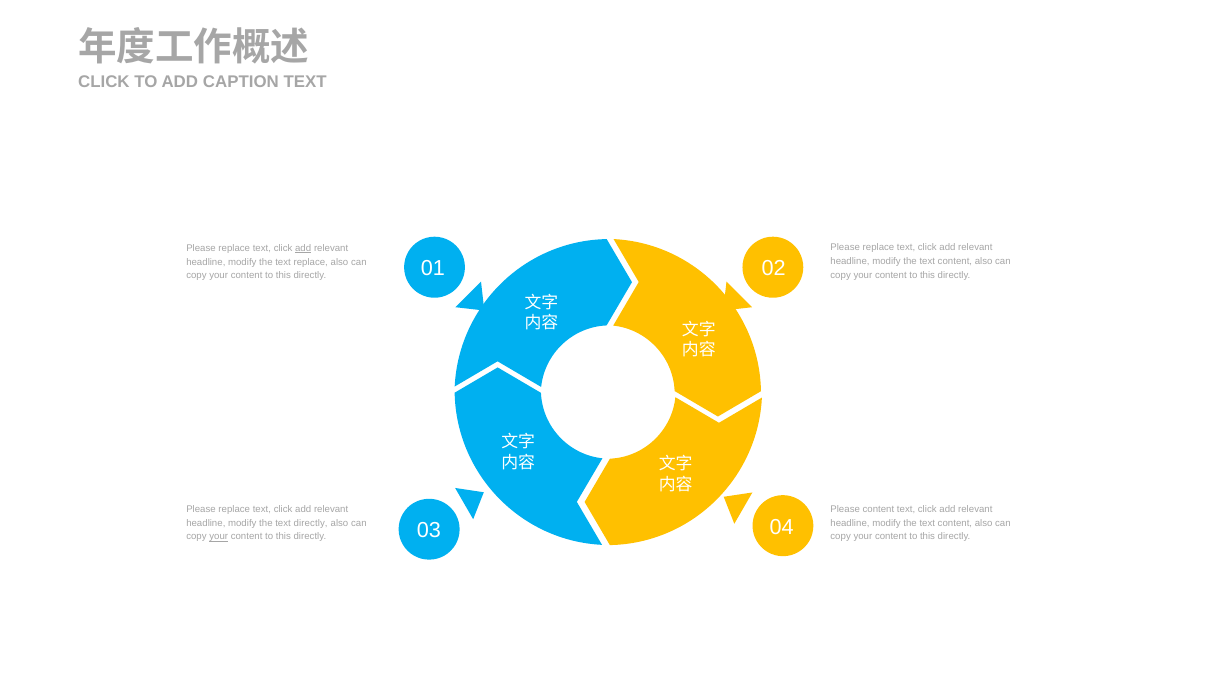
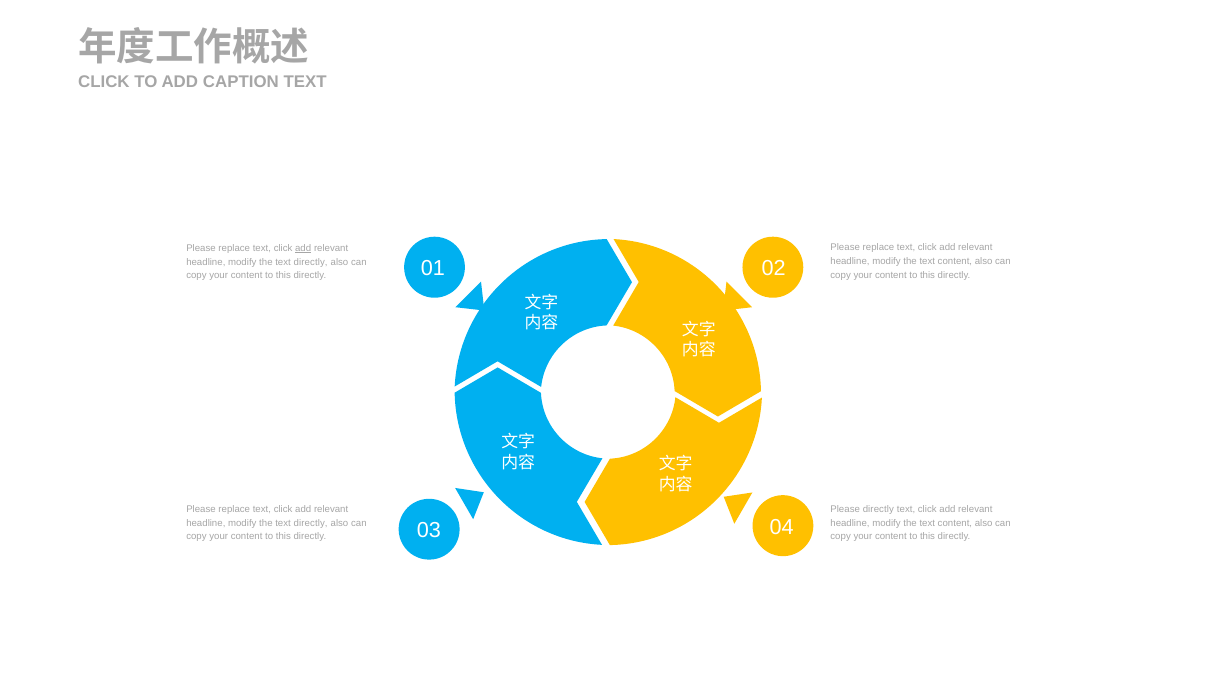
replace at (311, 262): replace -> directly
Please content: content -> directly
your at (219, 536) underline: present -> none
